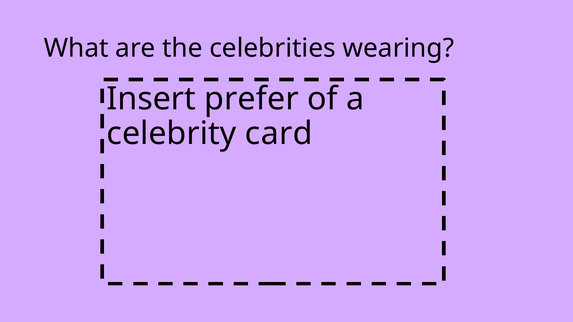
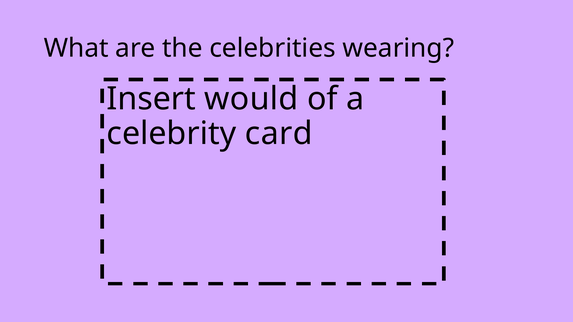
prefer: prefer -> would
